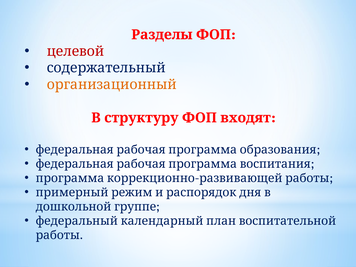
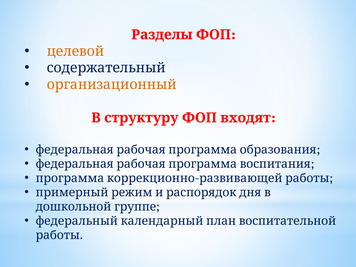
целевой colour: red -> orange
